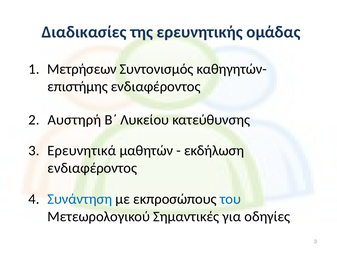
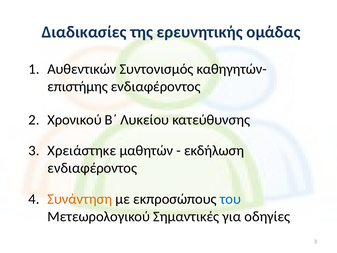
Μετρήσεων: Μετρήσεων -> Αυθεντικών
Αυστηρή: Αυστηρή -> Χρονικού
Ερευνητικά: Ερευνητικά -> Χρειάστηκε
Συνάντηση colour: blue -> orange
